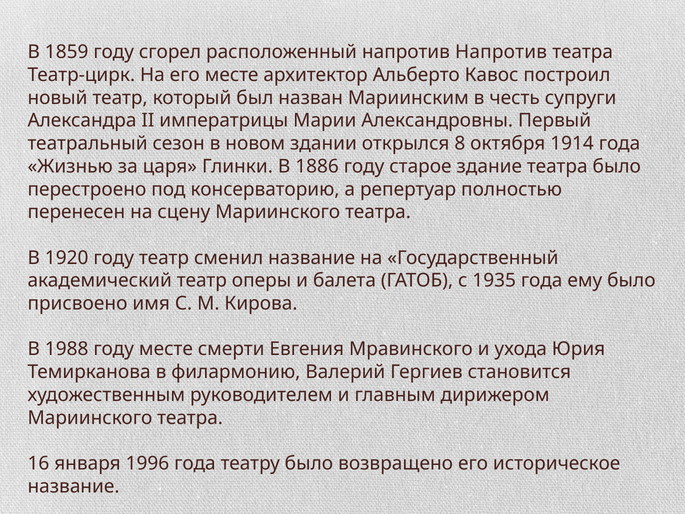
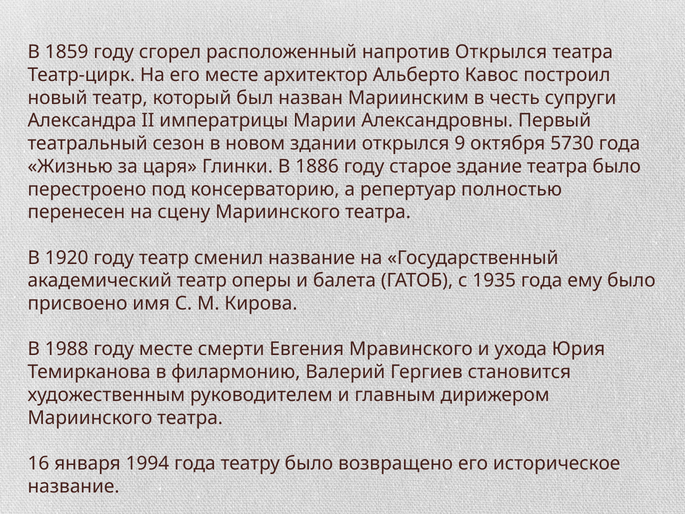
напротив Напротив: Напротив -> Открылся
8: 8 -> 9
1914: 1914 -> 5730
1996: 1996 -> 1994
